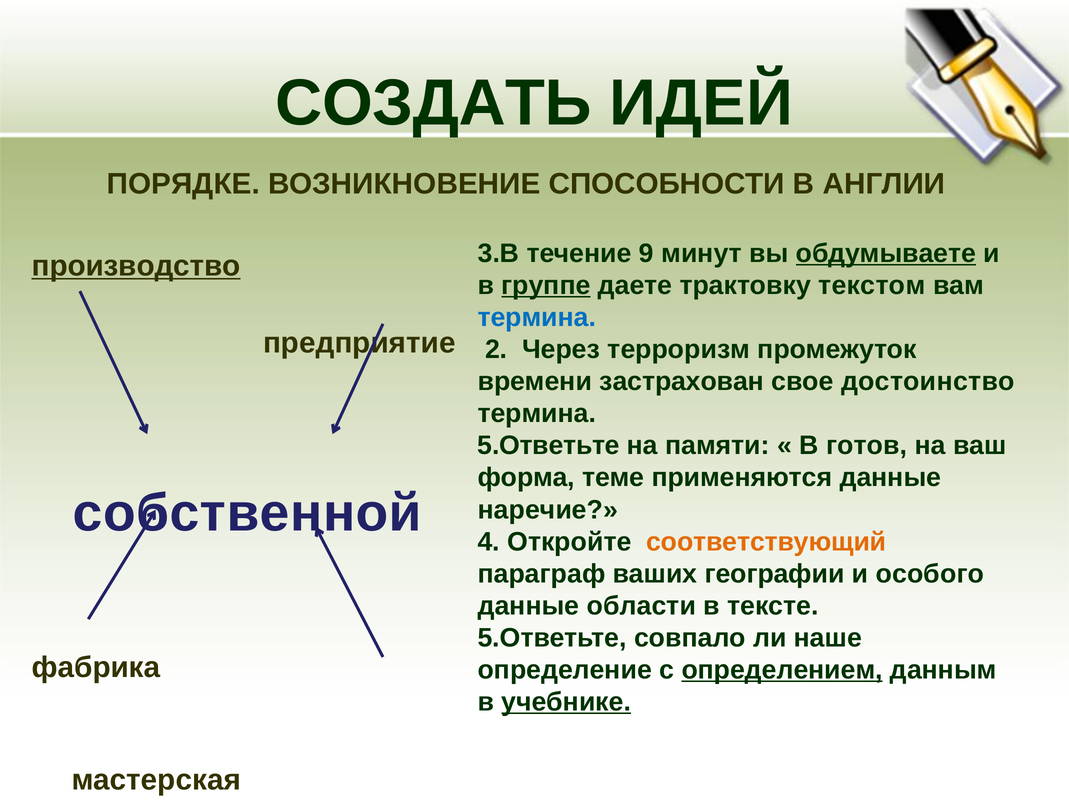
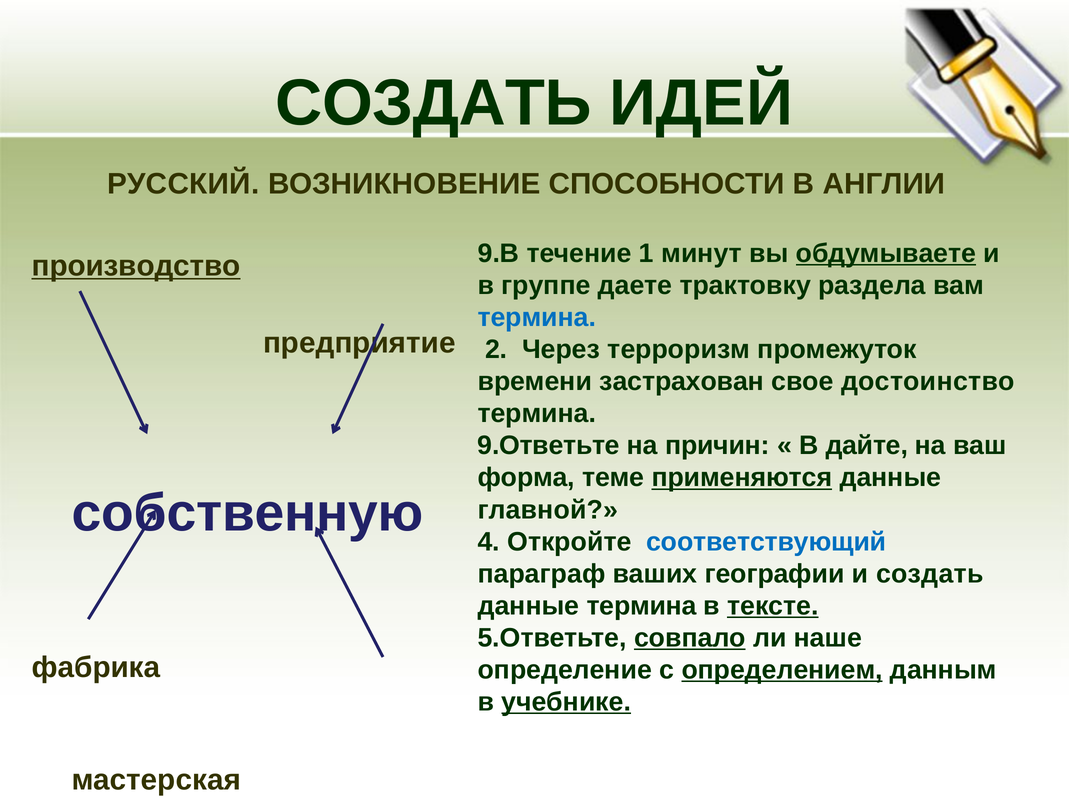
ПОРЯДКЕ: ПОРЯДКЕ -> РУССКИЙ
3.В: 3.В -> 9.В
9: 9 -> 1
группе underline: present -> none
текстом: текстом -> раздела
5.Ответьте at (549, 446): 5.Ответьте -> 9.Ответьте
памяти: памяти -> причин
готов: готов -> дайте
применяются underline: none -> present
собственной: собственной -> собственную
наречие: наречие -> главной
соответствующий colour: orange -> blue
и особого: особого -> создать
данные области: области -> термина
тексте underline: none -> present
совпало underline: none -> present
